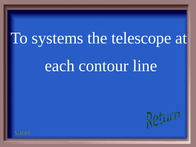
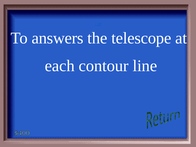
systems: systems -> answers
